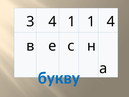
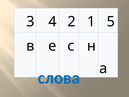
4 1: 1 -> 2
1 4: 4 -> 5
букву: букву -> слова
